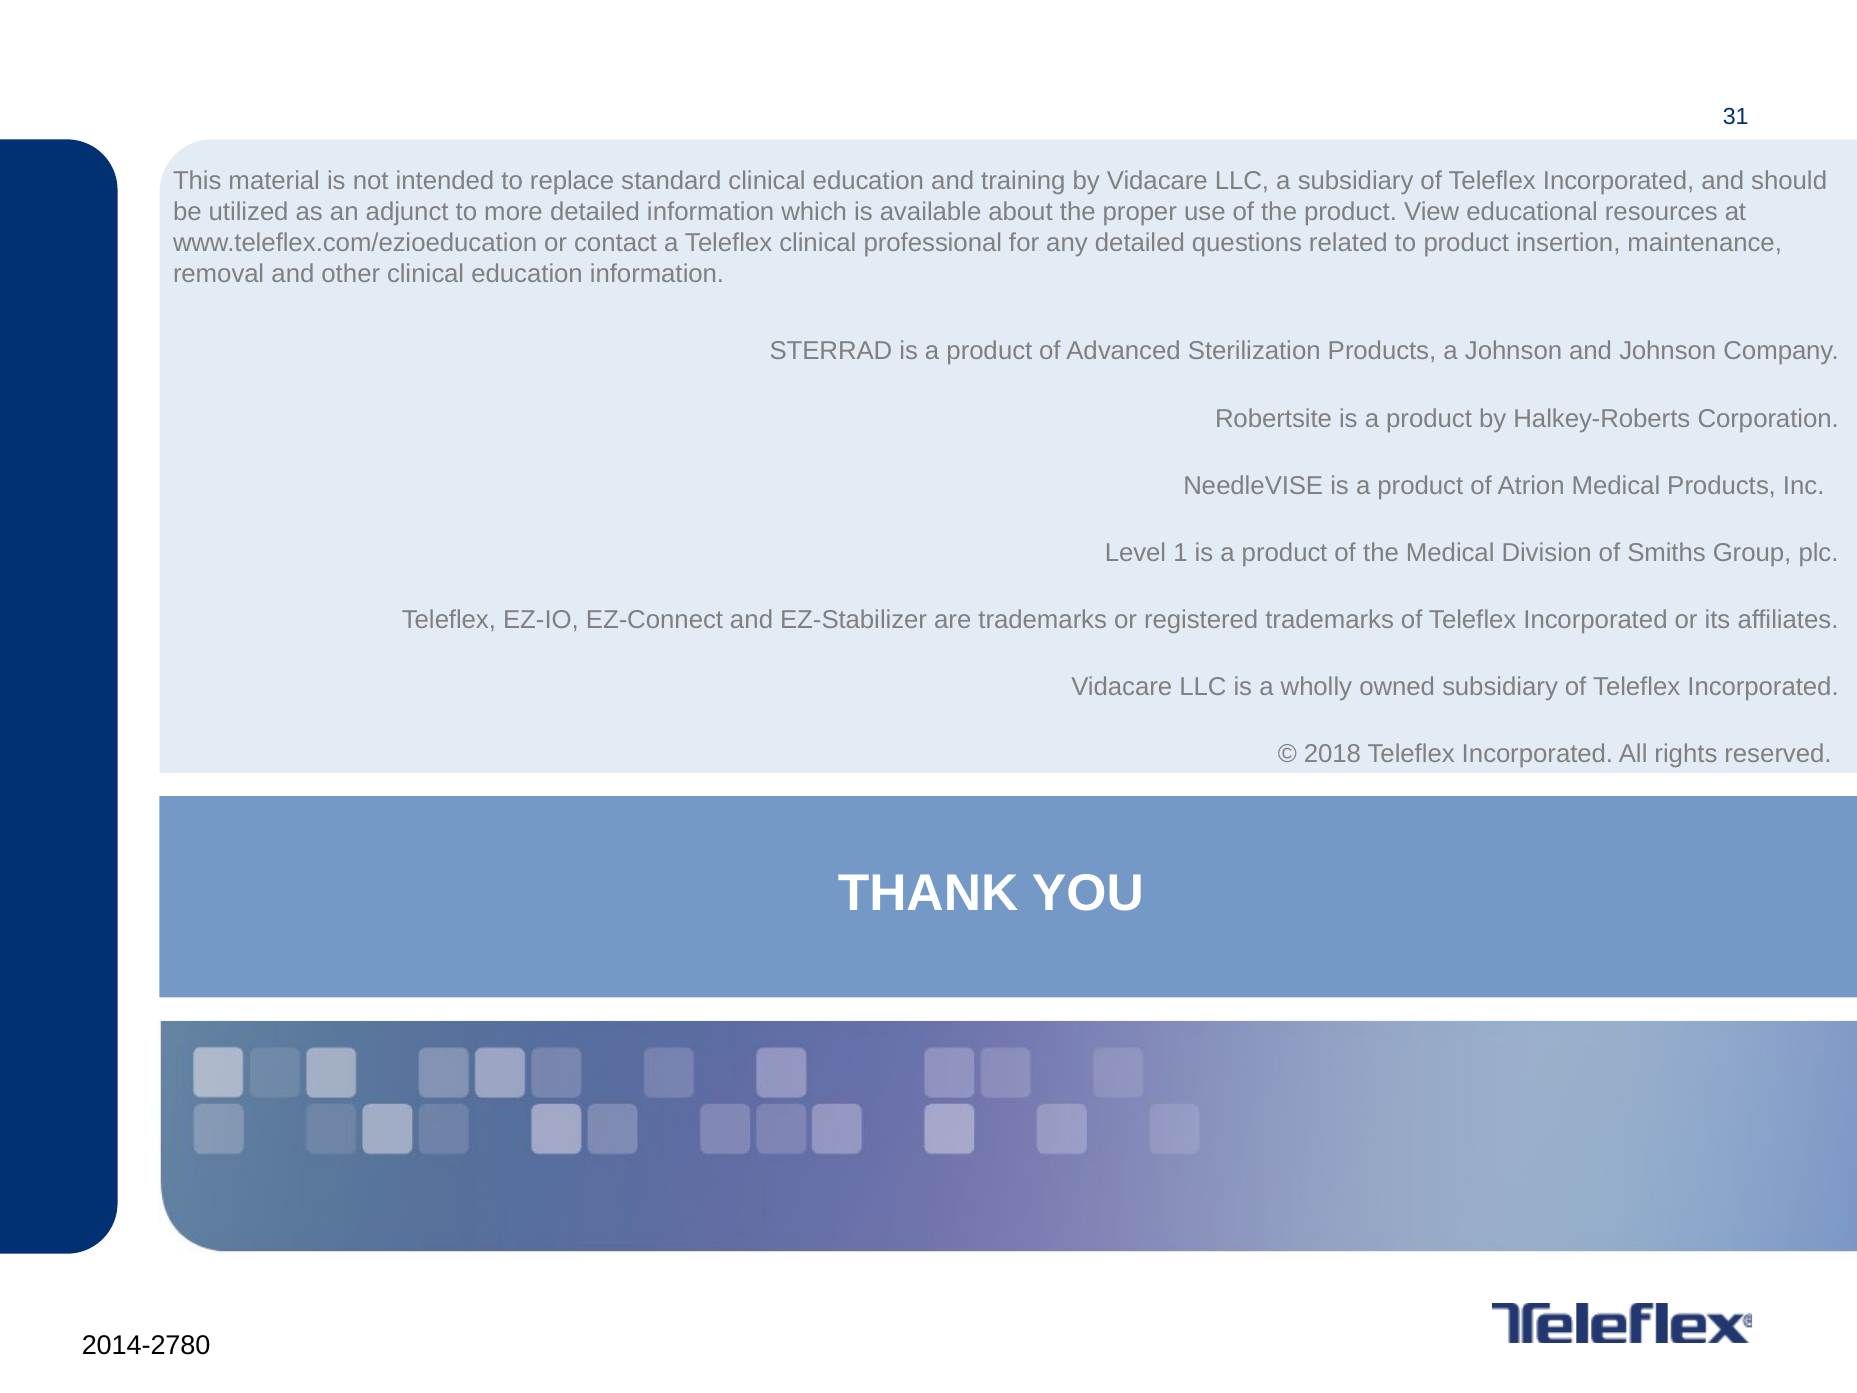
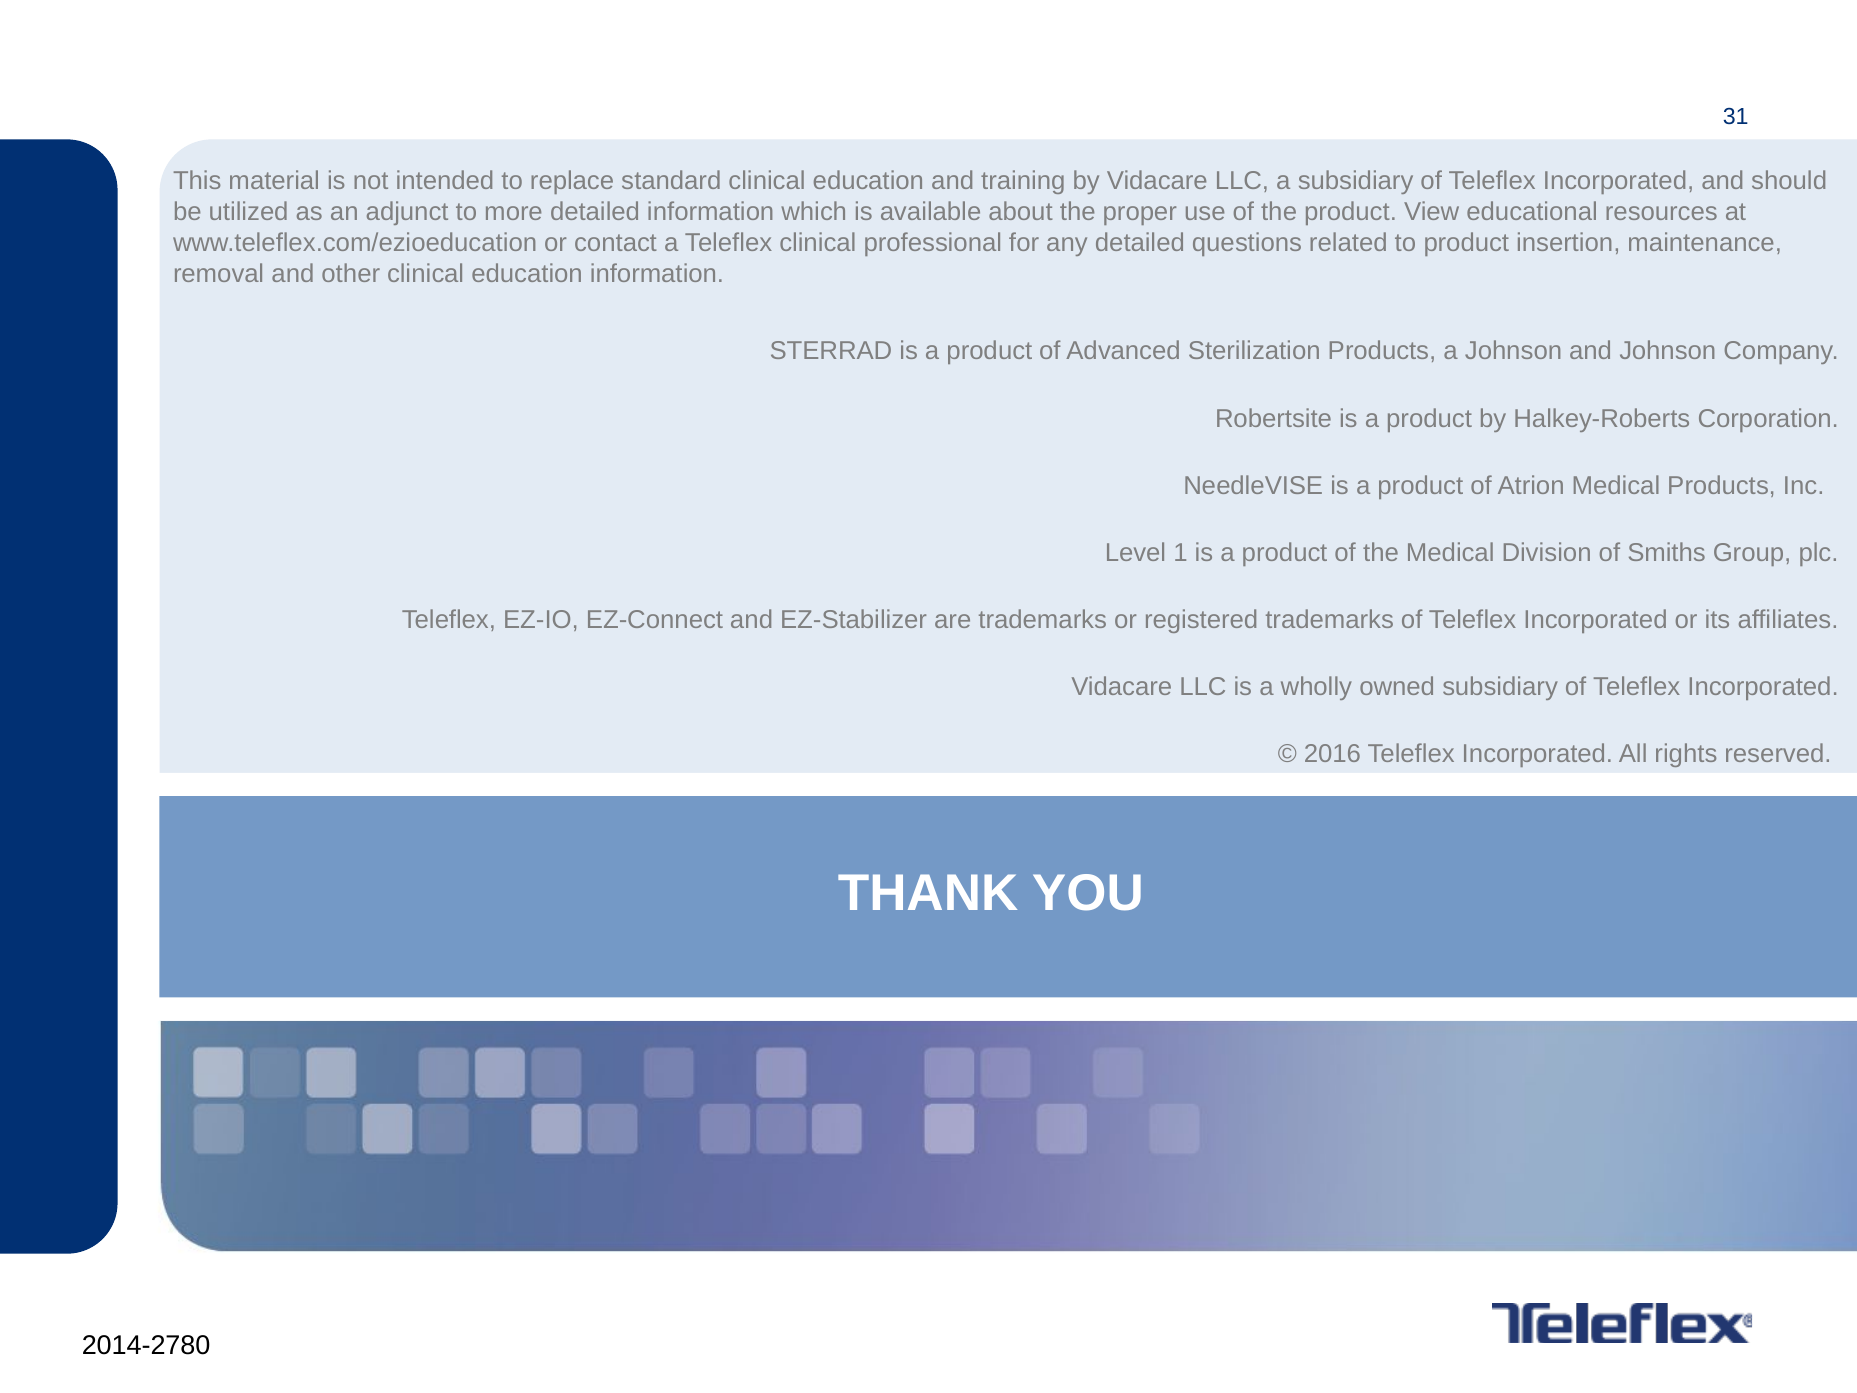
2018: 2018 -> 2016
